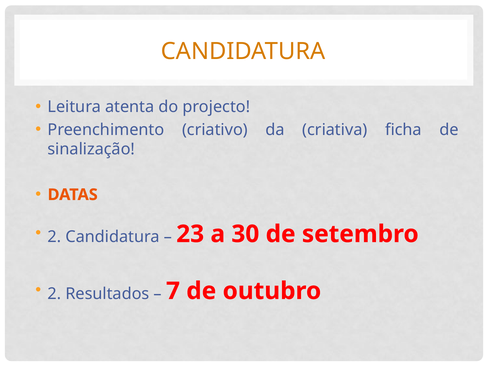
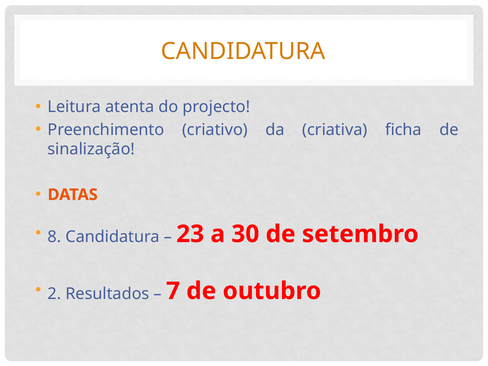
2 at (54, 237): 2 -> 8
